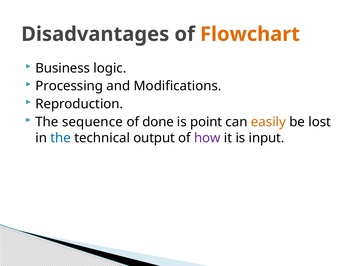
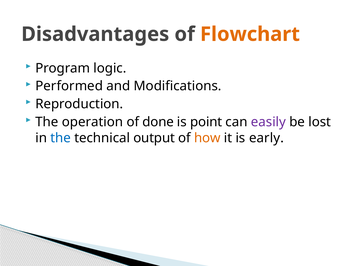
Business: Business -> Program
Processing: Processing -> Performed
sequence: sequence -> operation
easily colour: orange -> purple
how colour: purple -> orange
input: input -> early
